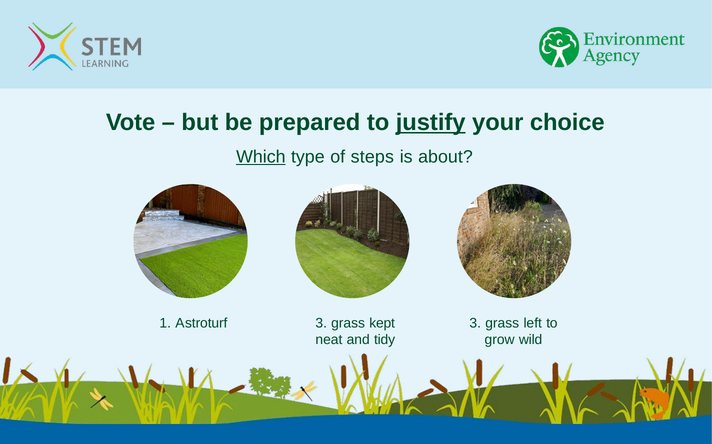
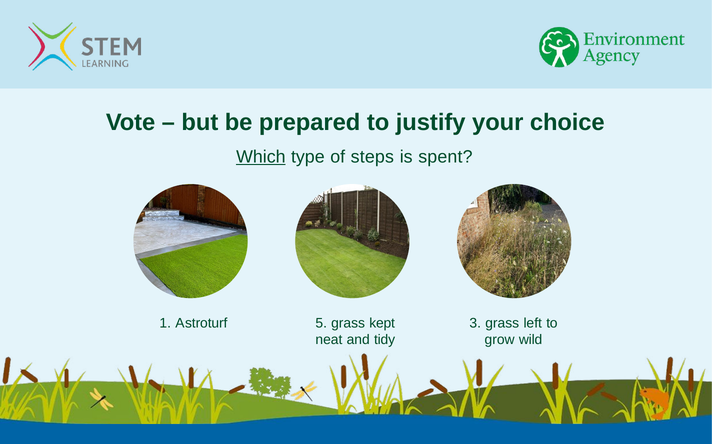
justify underline: present -> none
about: about -> spent
Astroturf 3: 3 -> 5
